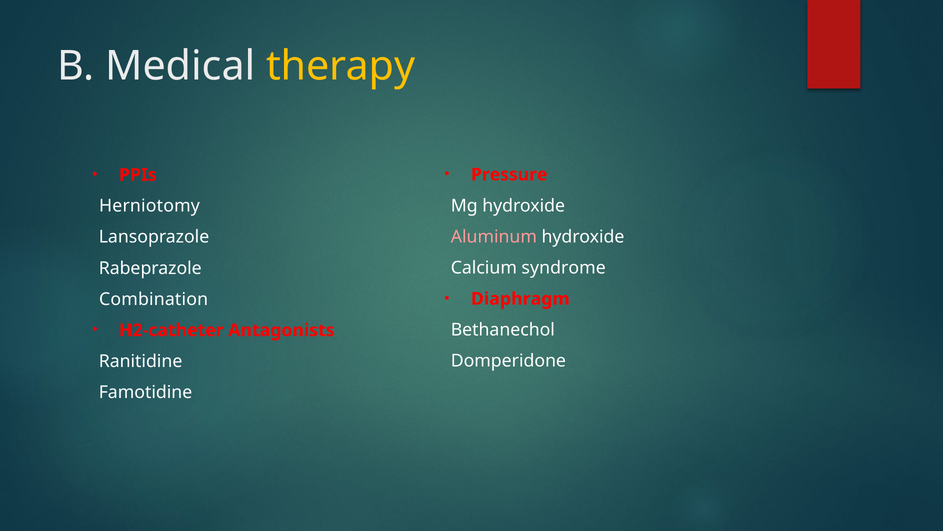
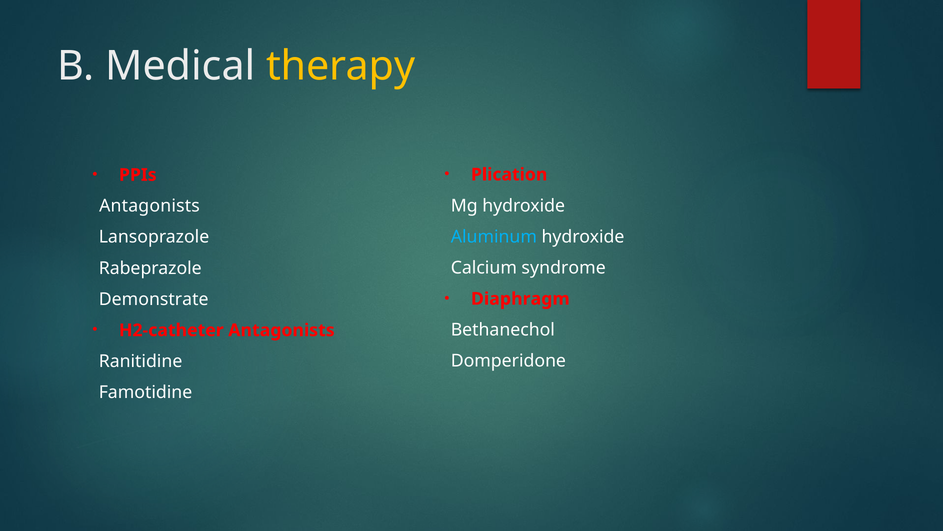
Pressure: Pressure -> Plication
Herniotomy at (149, 206): Herniotomy -> Antagonists
Aluminum colour: pink -> light blue
Combination: Combination -> Demonstrate
